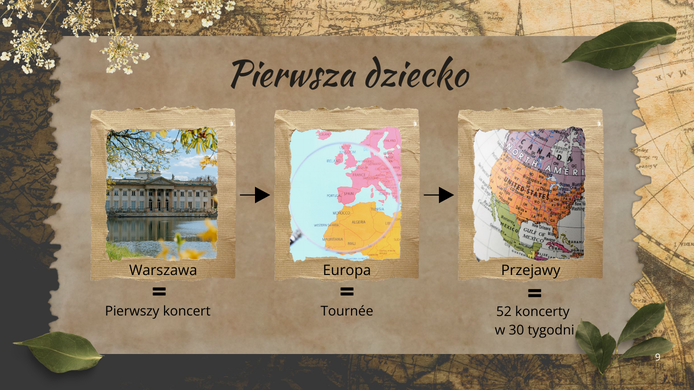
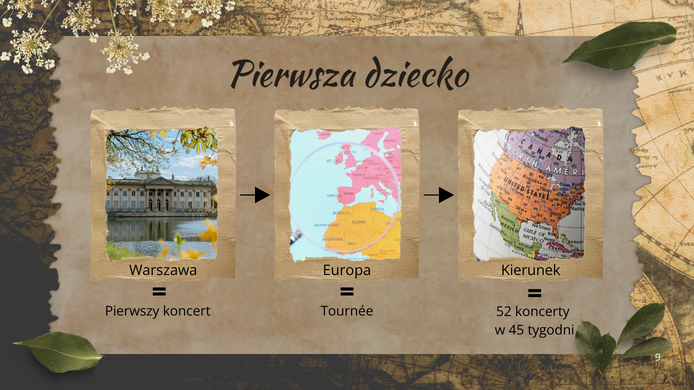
Przejawy: Przejawy -> Kierunek
30: 30 -> 45
